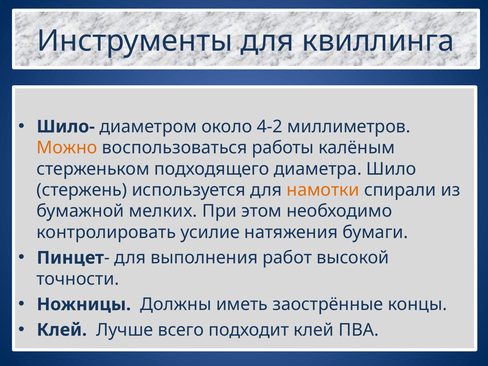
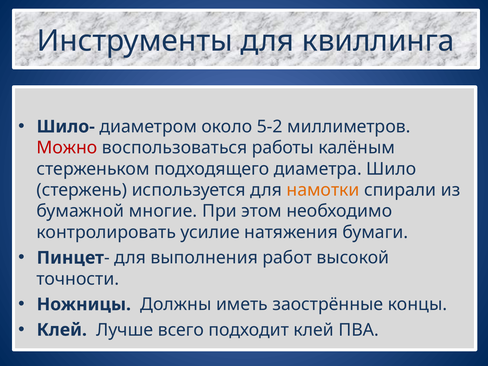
4-2: 4-2 -> 5-2
Можно colour: orange -> red
мелких: мелких -> многие
